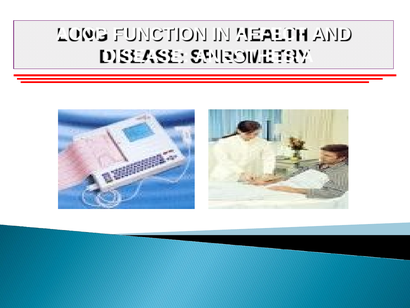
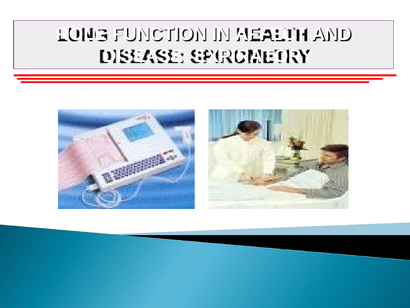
ACCP: ACCP -> ROLE
ANESTHESIA: ANESTHESIA -> EXPIRATORY
